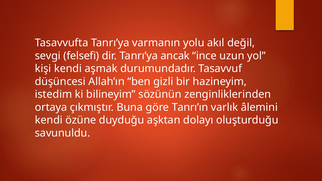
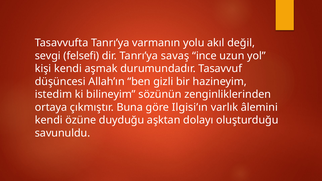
ancak: ancak -> savaş
Tanrı’ın: Tanrı’ın -> Ilgisi’ın
